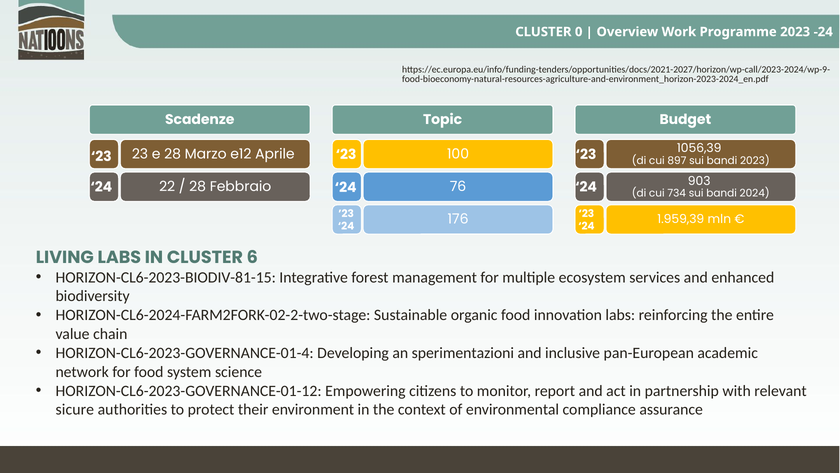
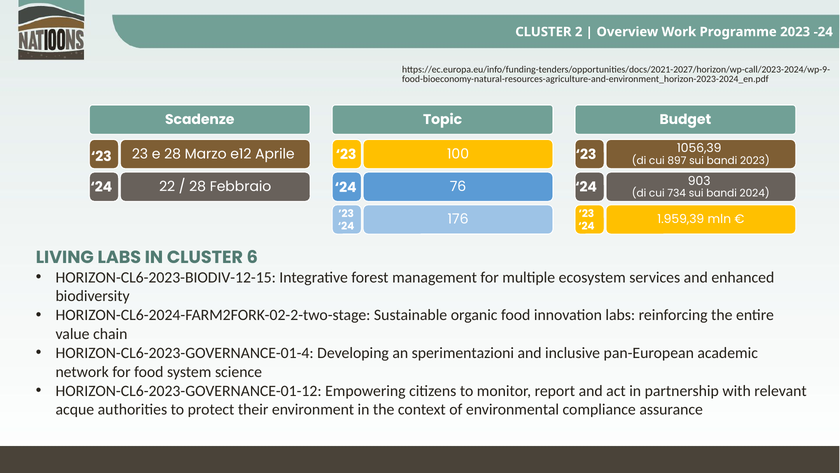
0: 0 -> 2
HORIZON-CL6-2023-BIODIV-81-15: HORIZON-CL6-2023-BIODIV-81-15 -> HORIZON-CL6-2023-BIODIV-12-15
sicure: sicure -> acque
